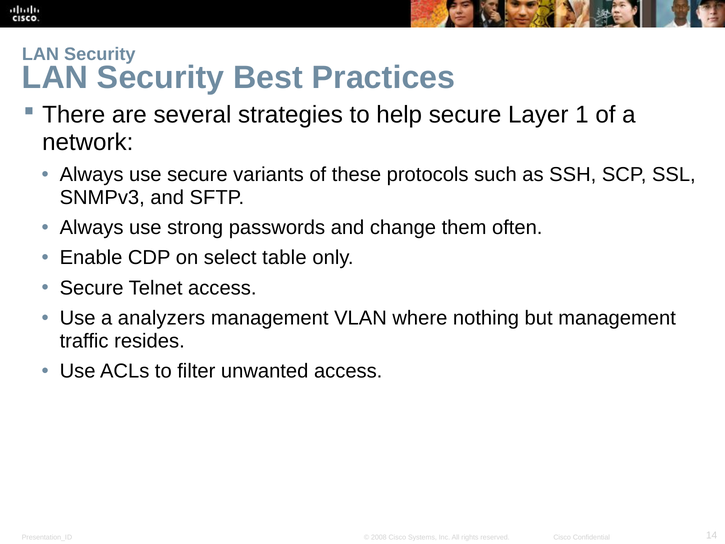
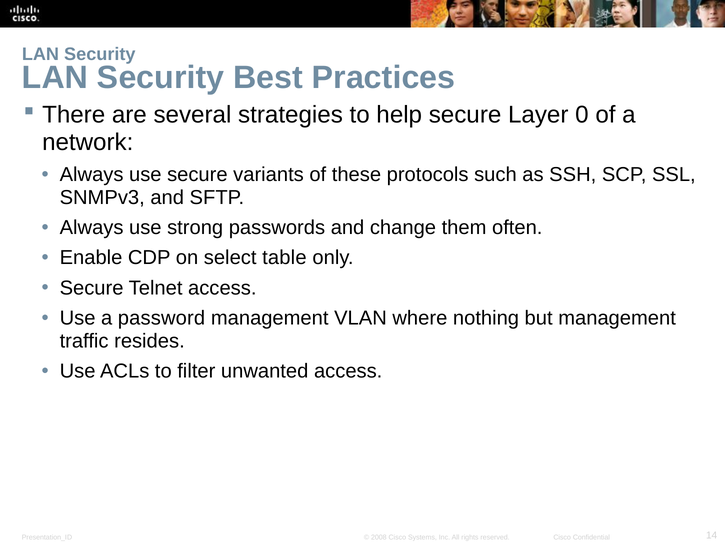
1: 1 -> 0
analyzers: analyzers -> password
